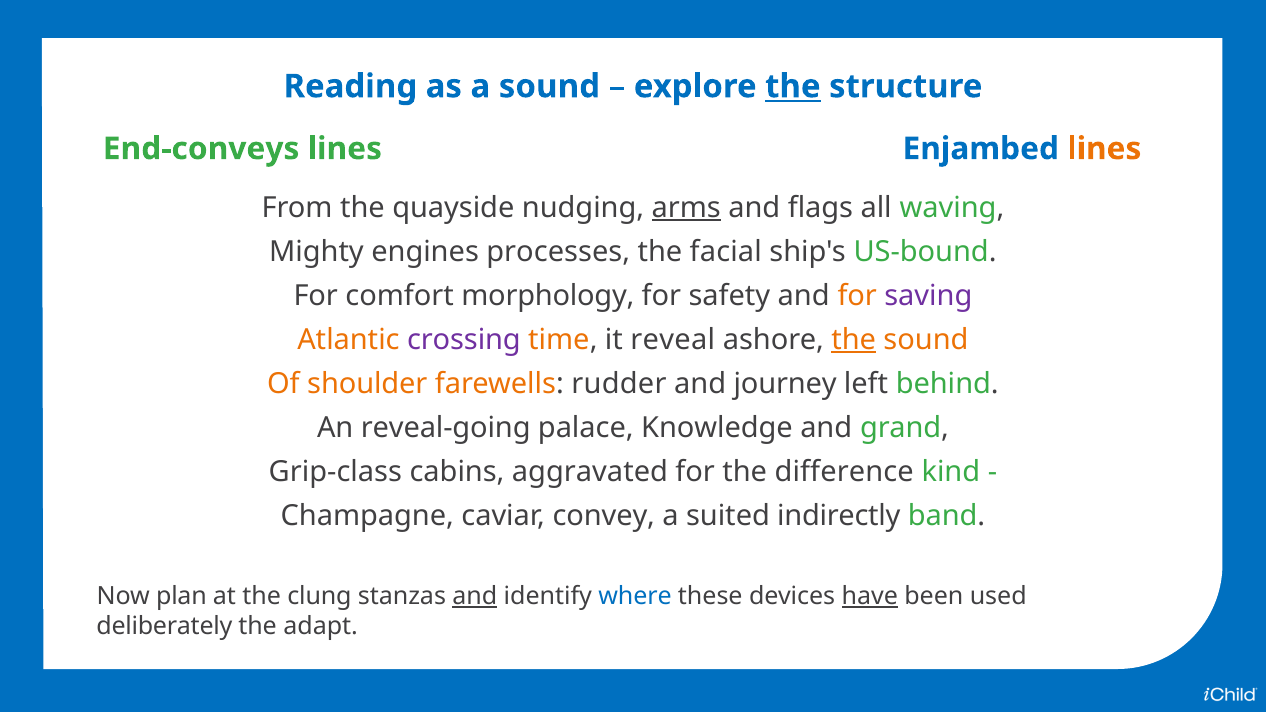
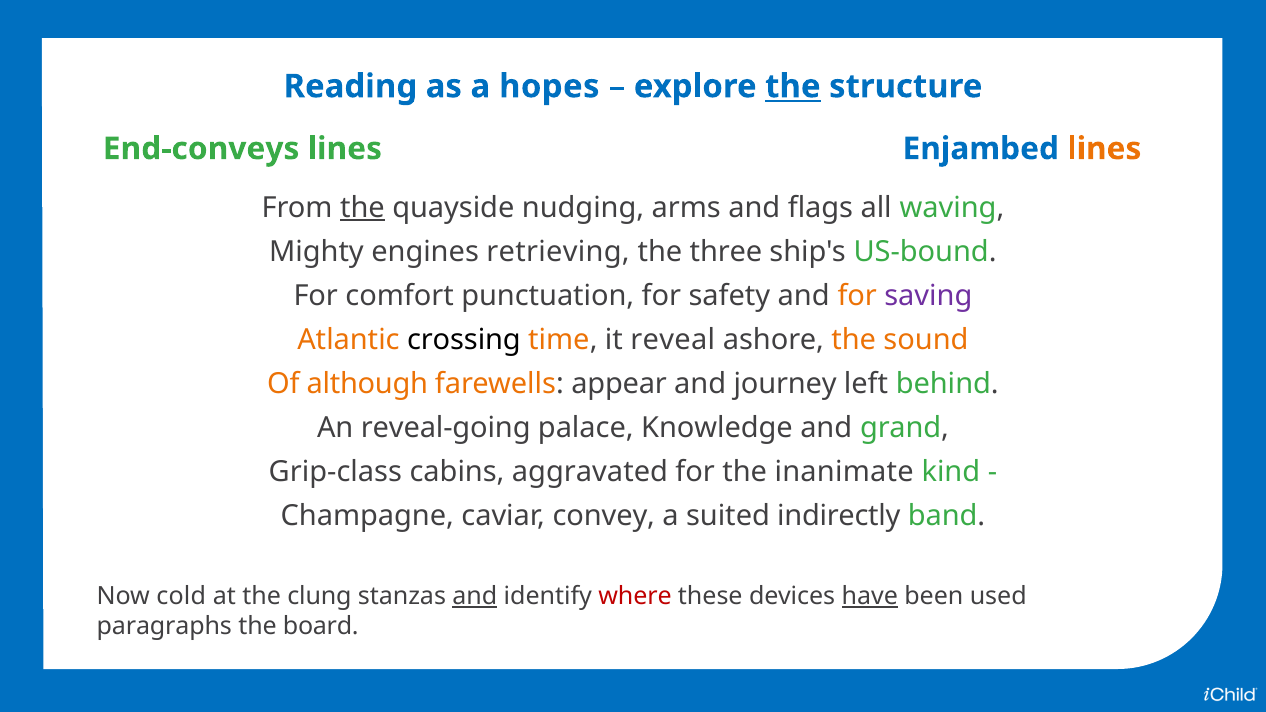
a sound: sound -> hopes
the at (362, 207) underline: none -> present
arms underline: present -> none
processes: processes -> retrieving
facial: facial -> three
morphology: morphology -> punctuation
crossing colour: purple -> black
the at (854, 340) underline: present -> none
shoulder: shoulder -> although
rudder: rudder -> appear
difference: difference -> inanimate
plan: plan -> cold
where colour: blue -> red
deliberately: deliberately -> paragraphs
adapt: adapt -> board
